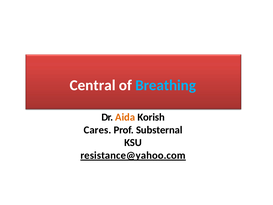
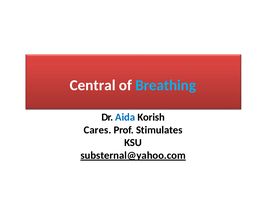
Aida colour: orange -> blue
Substernal: Substernal -> Stimulates
resistance@yahoo.com: resistance@yahoo.com -> substernal@yahoo.com
